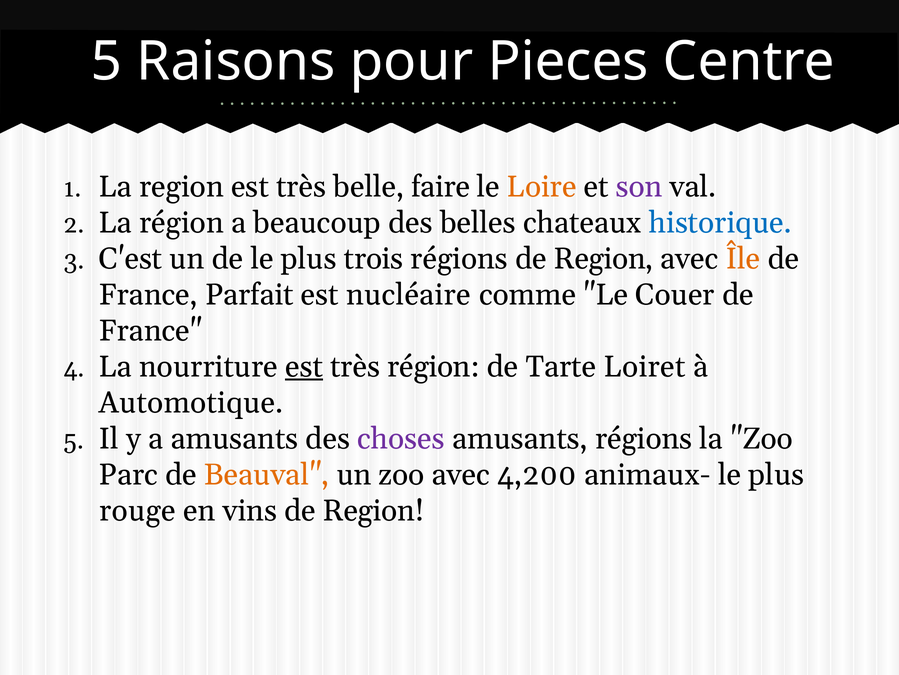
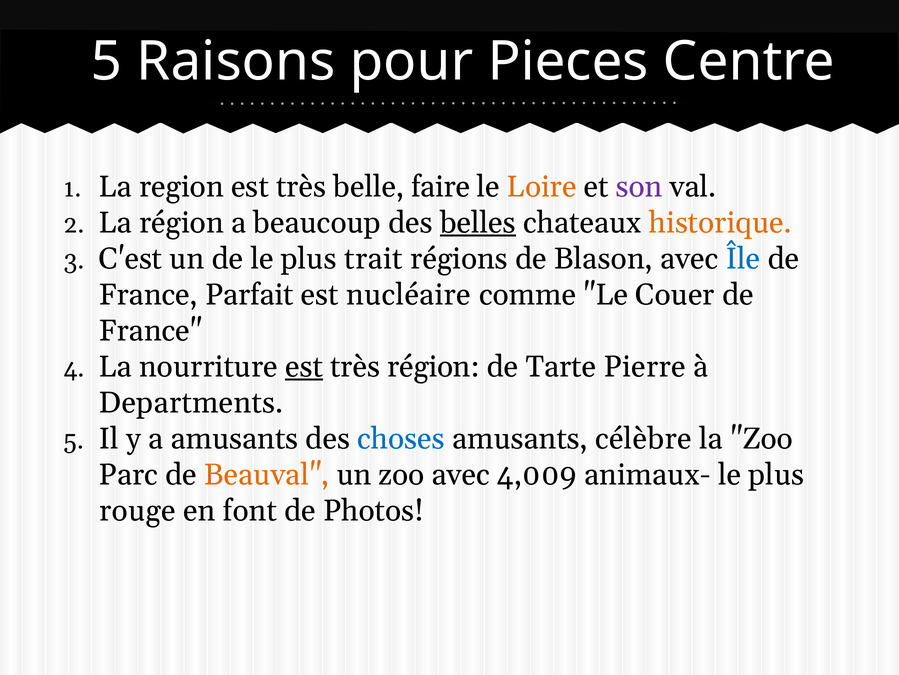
belles underline: none -> present
historique colour: blue -> orange
trois: trois -> trait
régions de Region: Region -> Blason
Île colour: orange -> blue
Loiret: Loiret -> Pierre
Automotique: Automotique -> Departments
choses colour: purple -> blue
amusants régions: régions -> célèbre
4,200: 4,200 -> 4,009
vins: vins -> font
Region at (374, 510): Region -> Photos
